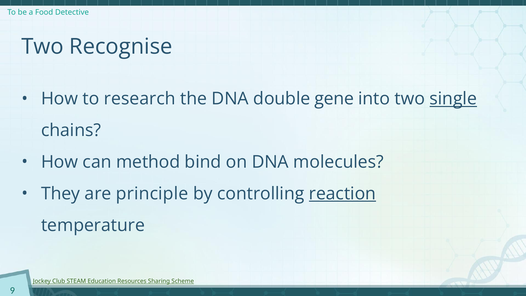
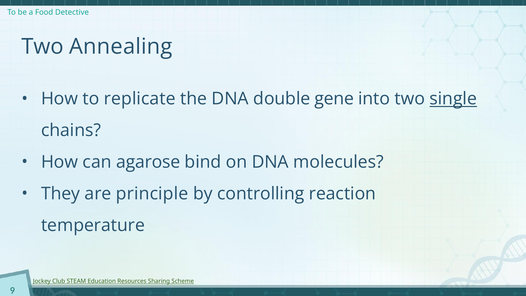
Recognise: Recognise -> Annealing
research: research -> replicate
method: method -> agarose
reaction underline: present -> none
